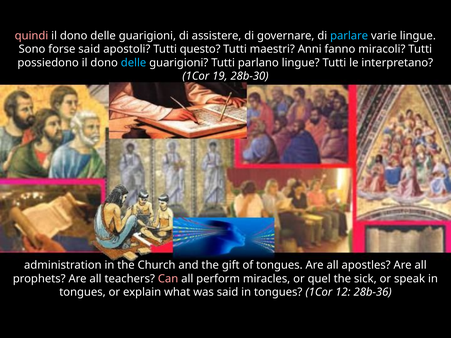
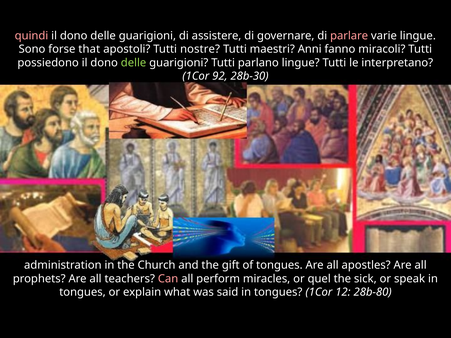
parlare colour: light blue -> pink
forse said: said -> that
questo: questo -> nostre
delle at (134, 63) colour: light blue -> light green
19: 19 -> 92
28b-36: 28b-36 -> 28b-80
